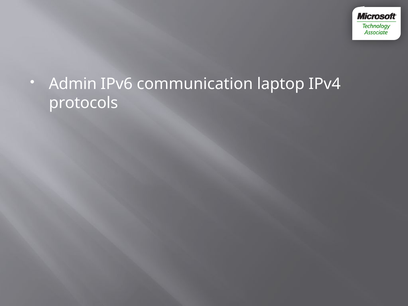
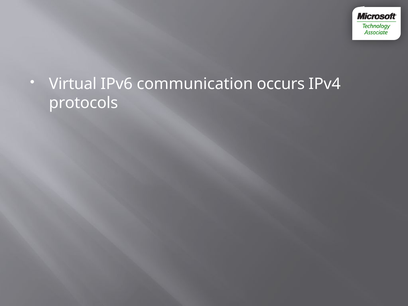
Admin: Admin -> Virtual
laptop: laptop -> occurs
